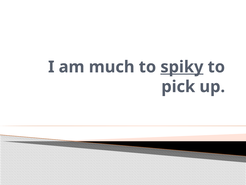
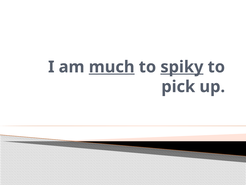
much underline: none -> present
